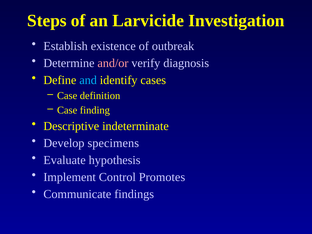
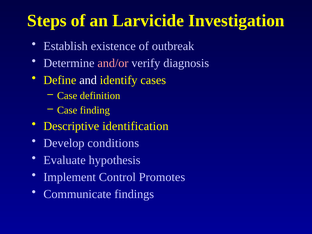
and colour: light blue -> white
indeterminate: indeterminate -> identification
specimens: specimens -> conditions
